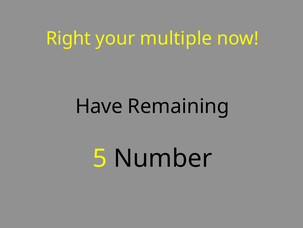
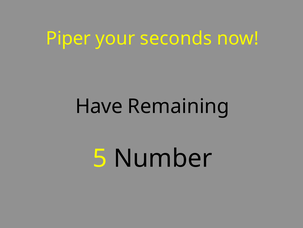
Right: Right -> Piper
multiple: multiple -> seconds
